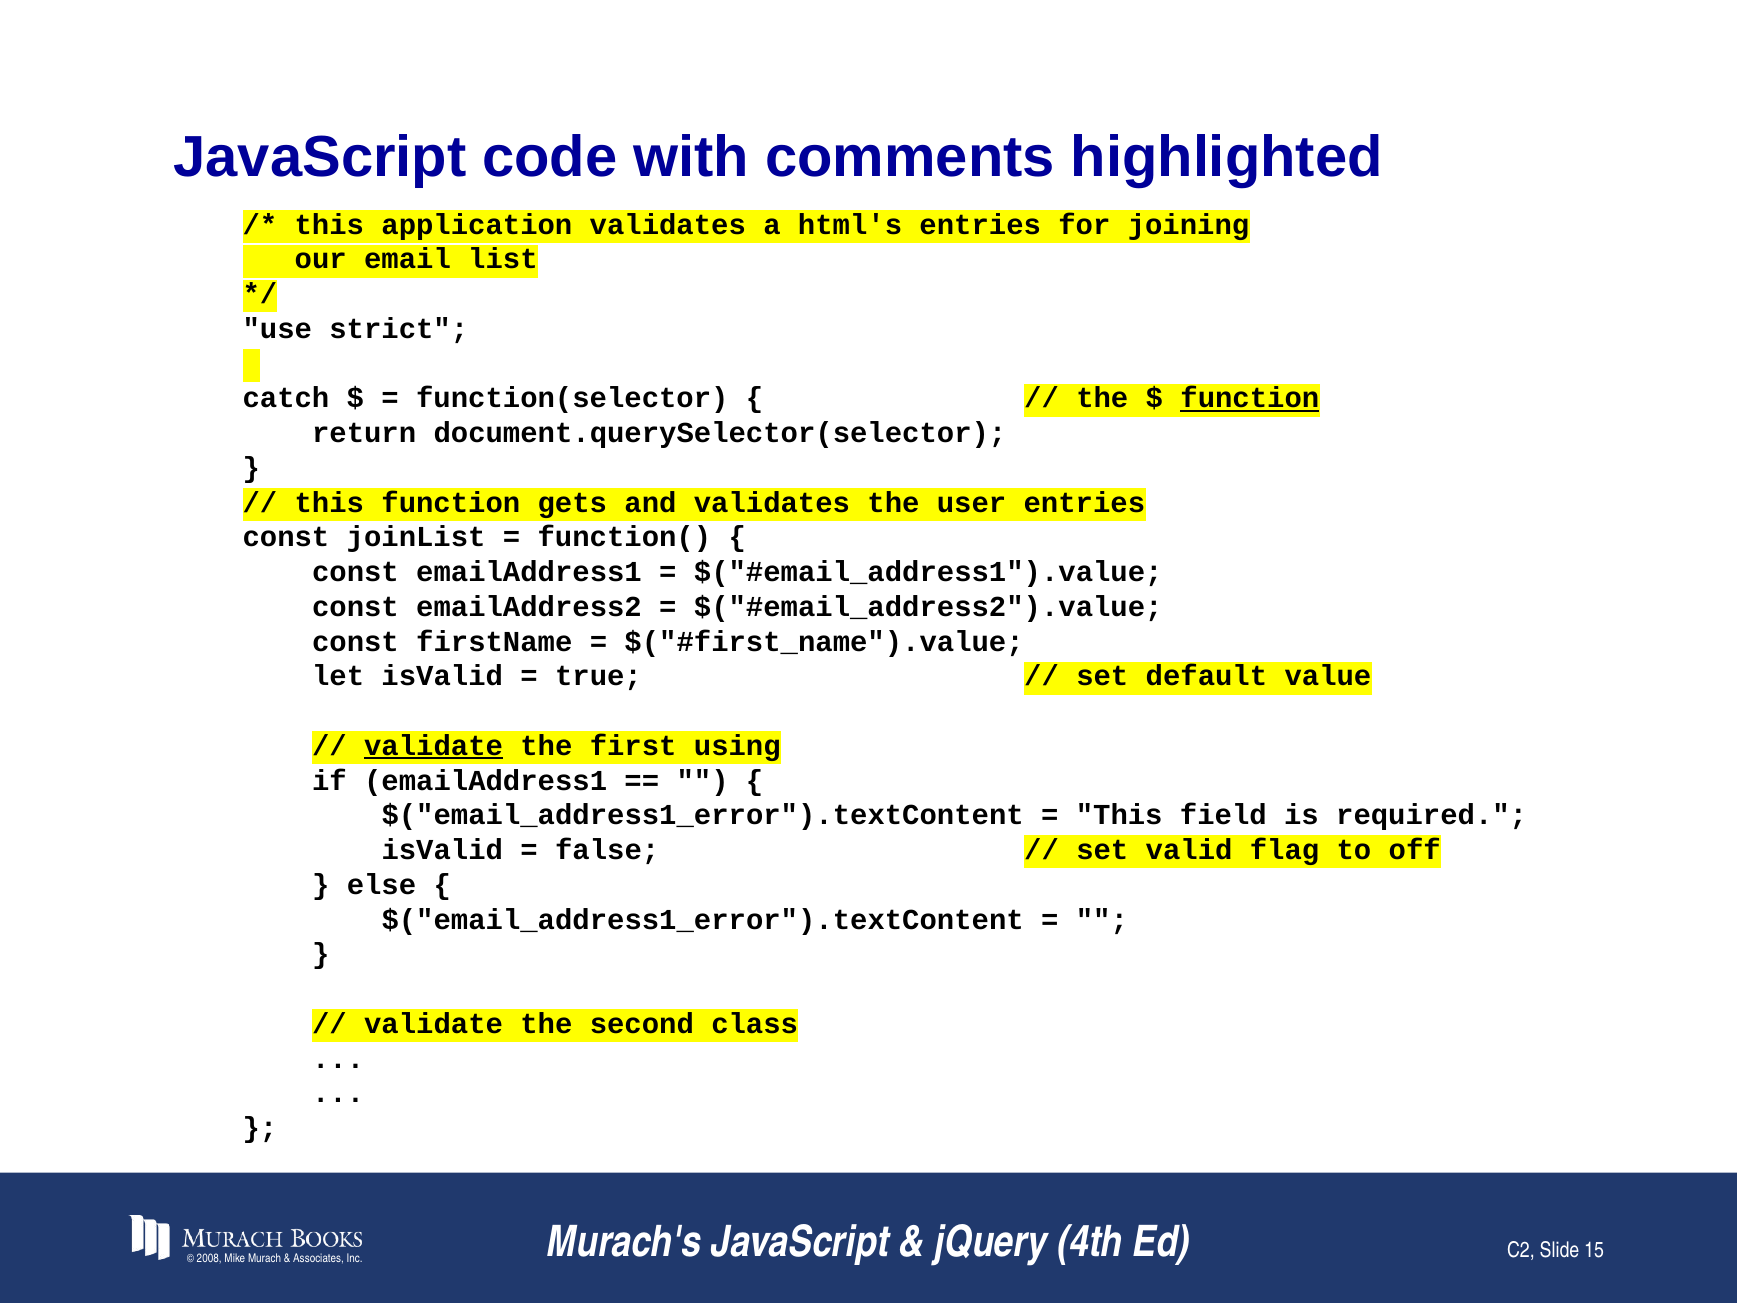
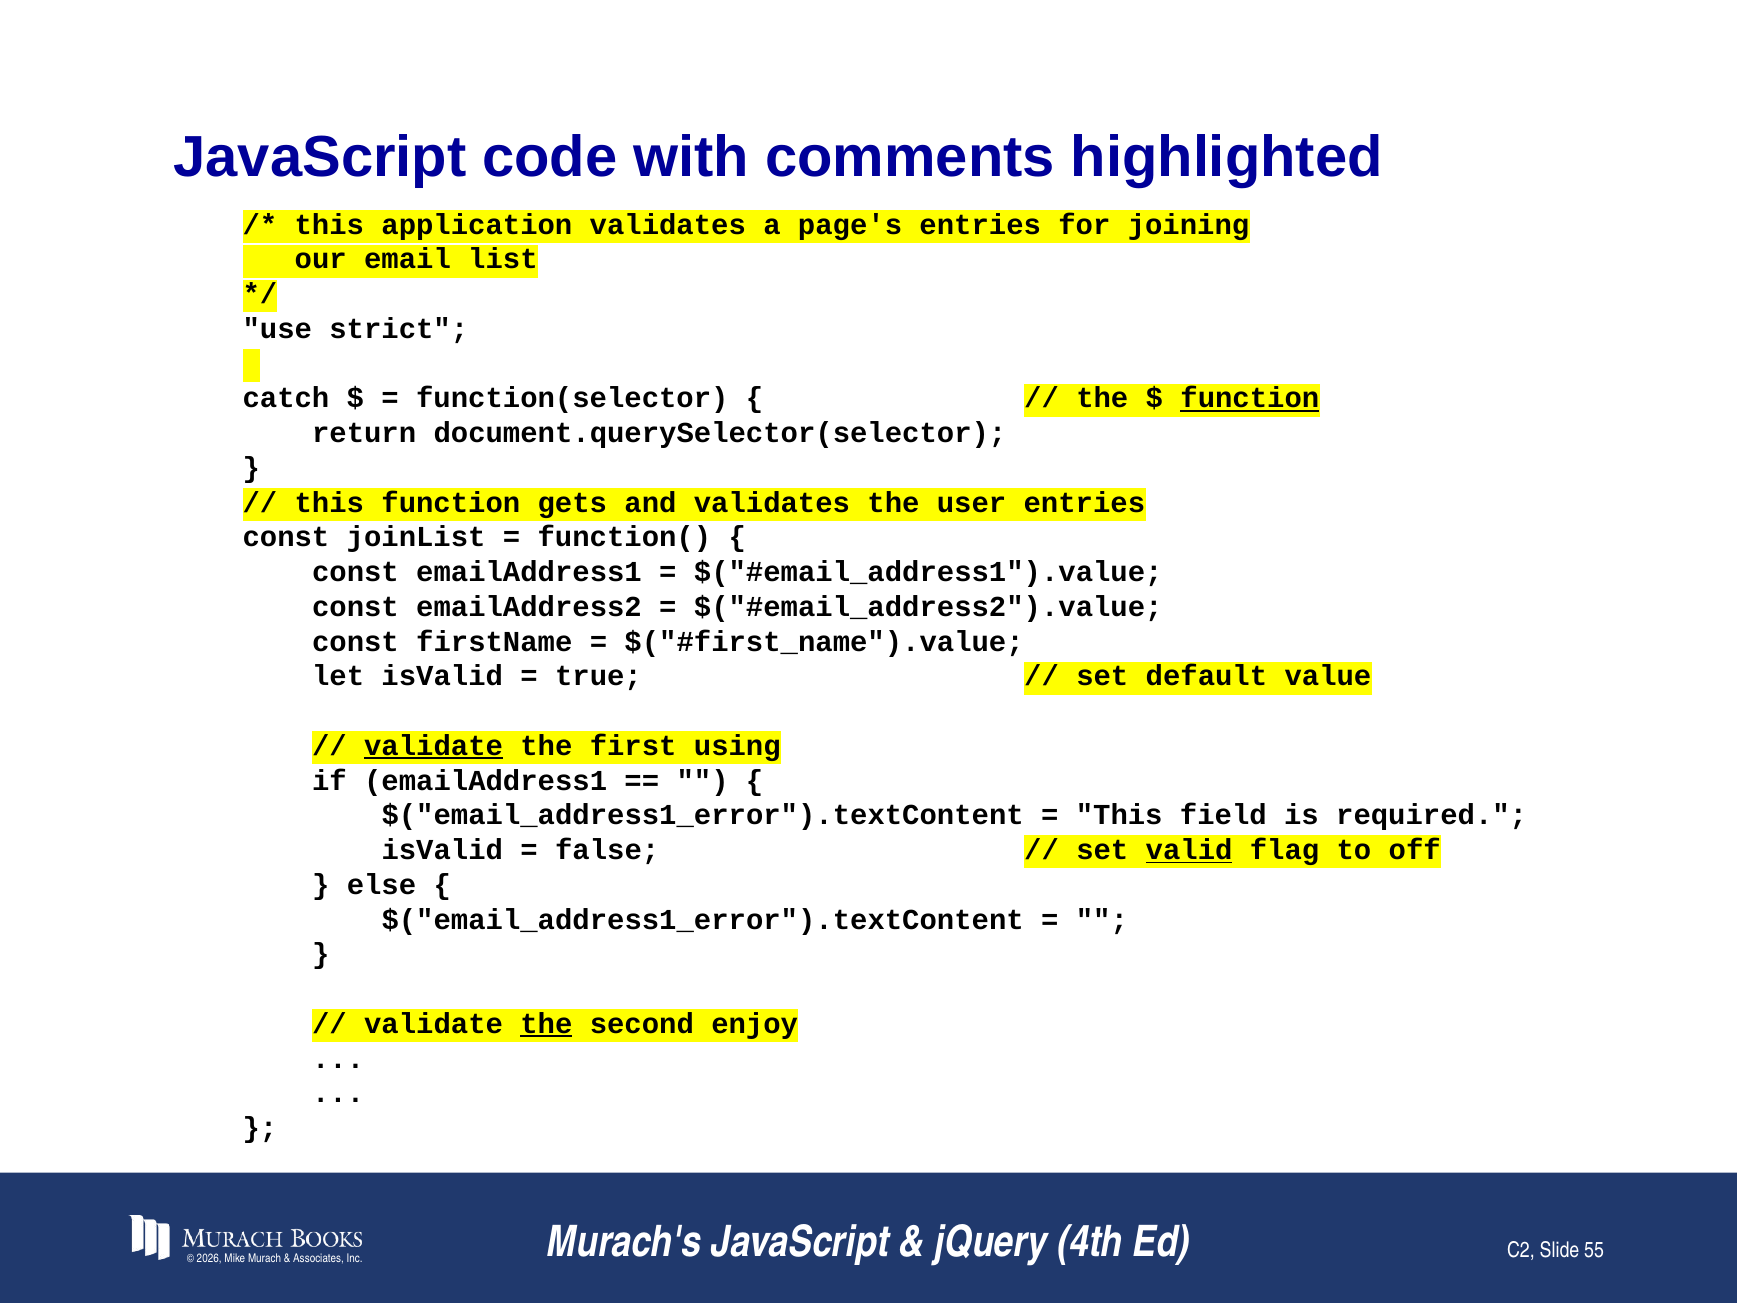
html's: html's -> page's
valid underline: none -> present
the at (546, 1024) underline: none -> present
class: class -> enjoy
2008: 2008 -> 2026
15: 15 -> 55
